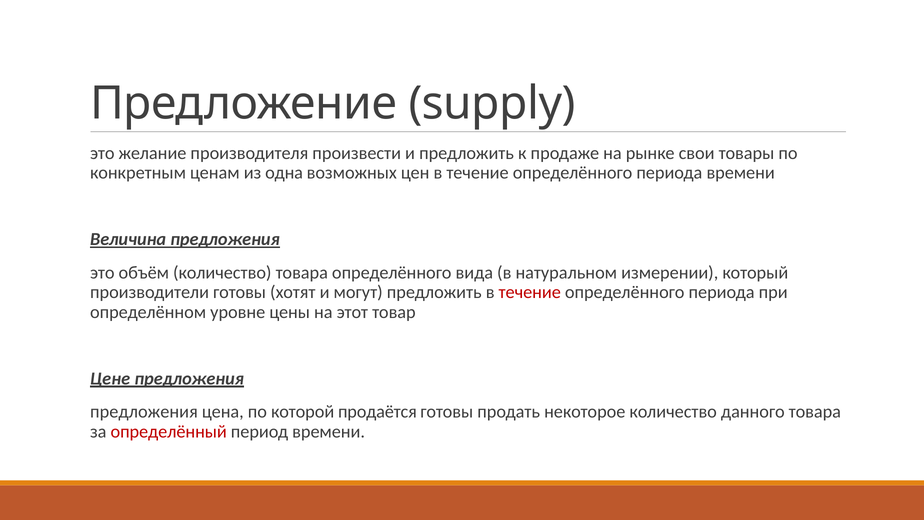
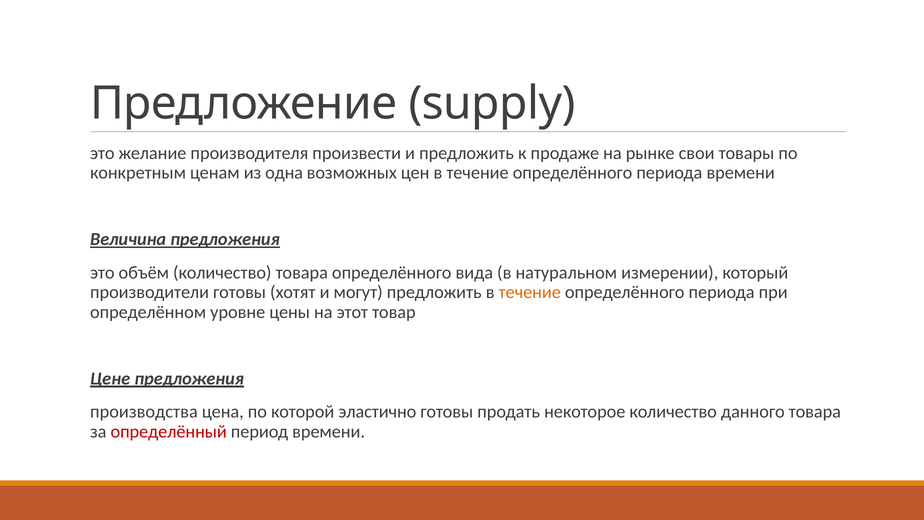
течение at (530, 292) colour: red -> orange
предложения at (144, 412): предложения -> производства
продаётся: продаётся -> эластично
